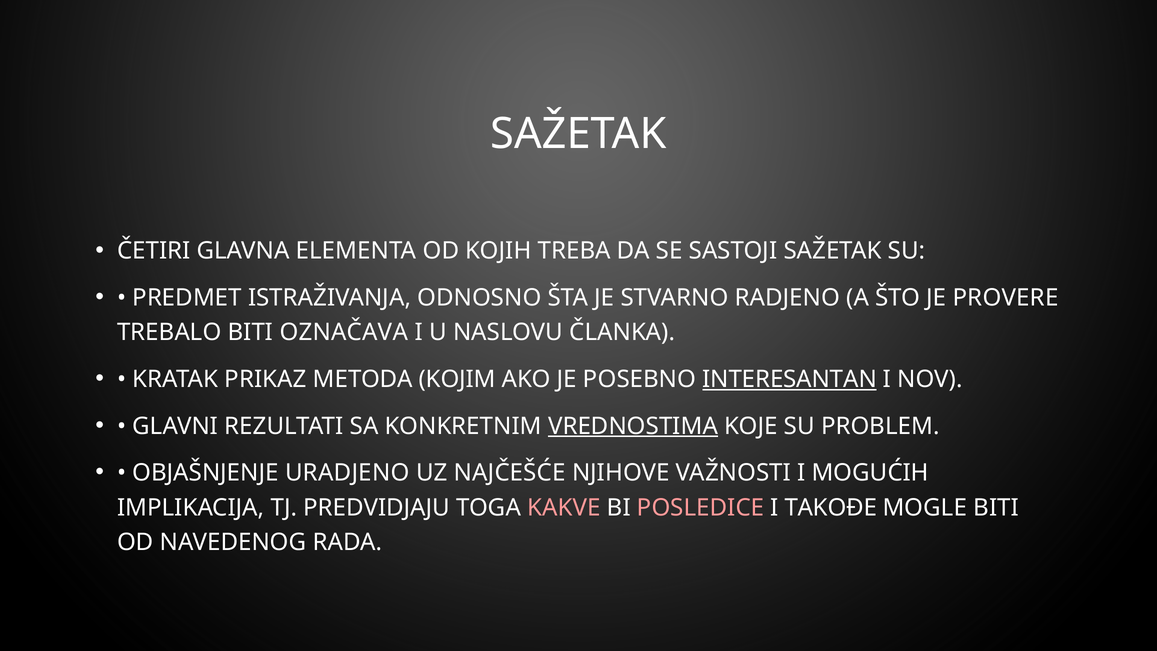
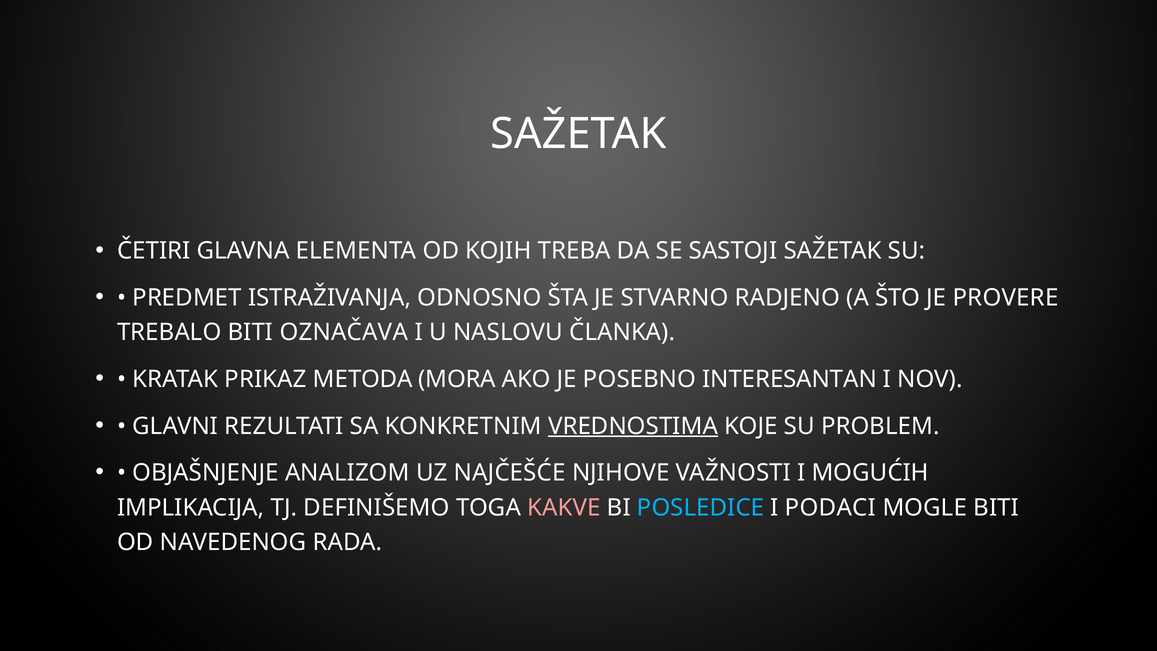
KOJIM: KOJIM -> MORA
INTERESANTAN underline: present -> none
URADJENO: URADJENO -> ANALIZOM
PREDVIDJAJU: PREDVIDJAJU -> DEFINIŠEMO
POSLEDICE colour: pink -> light blue
TAKOĐE: TAKOĐE -> PODACI
